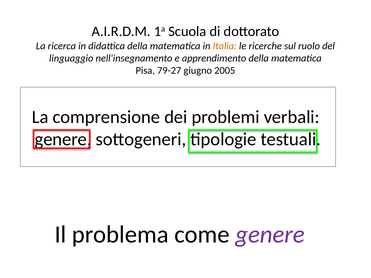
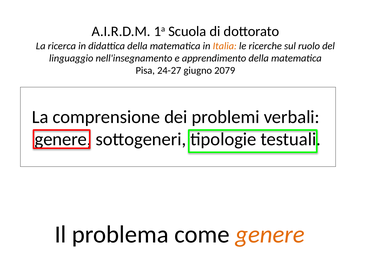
79-27: 79-27 -> 24-27
2005: 2005 -> 2079
genere at (270, 235) colour: purple -> orange
